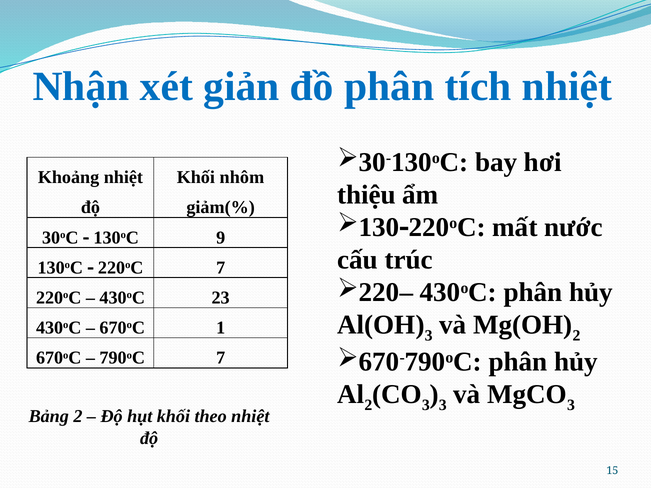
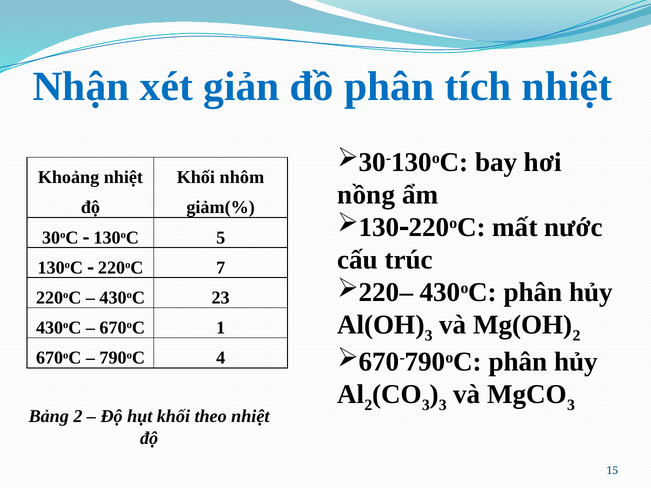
thiệu: thiệu -> nồng
9: 9 -> 5
790oC 7: 7 -> 4
